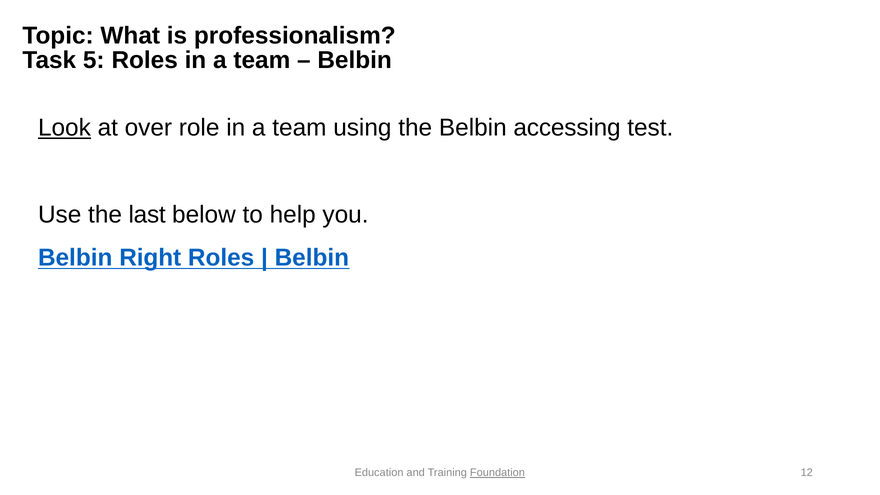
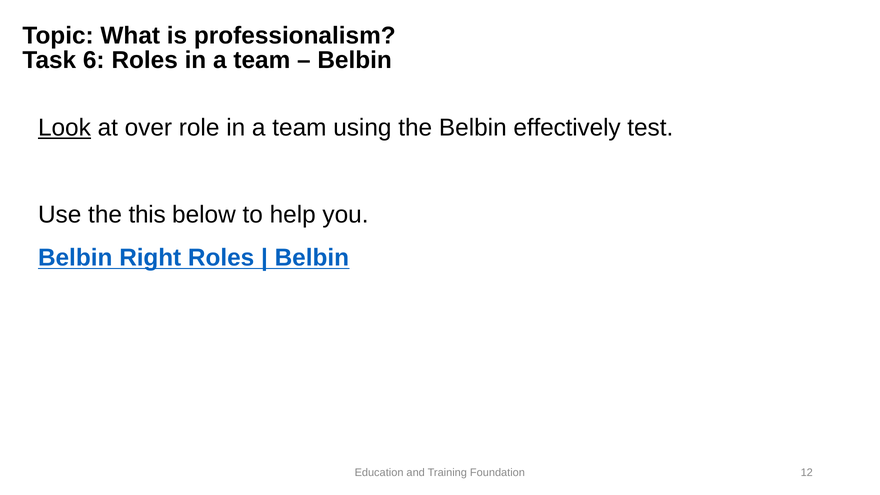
5: 5 -> 6
accessing: accessing -> effectively
last: last -> this
Foundation underline: present -> none
